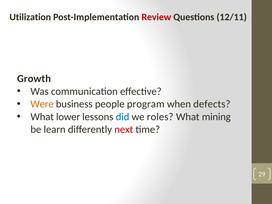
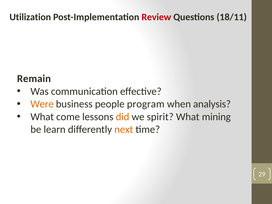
12/11: 12/11 -> 18/11
Growth: Growth -> Remain
defects: defects -> analysis
lower: lower -> come
did colour: blue -> orange
roles: roles -> spirit
next colour: red -> orange
